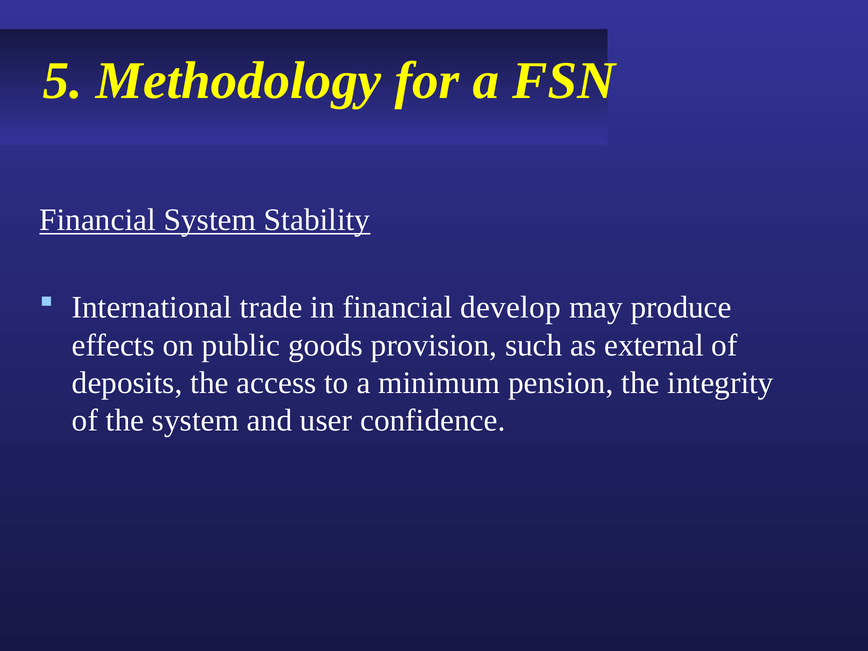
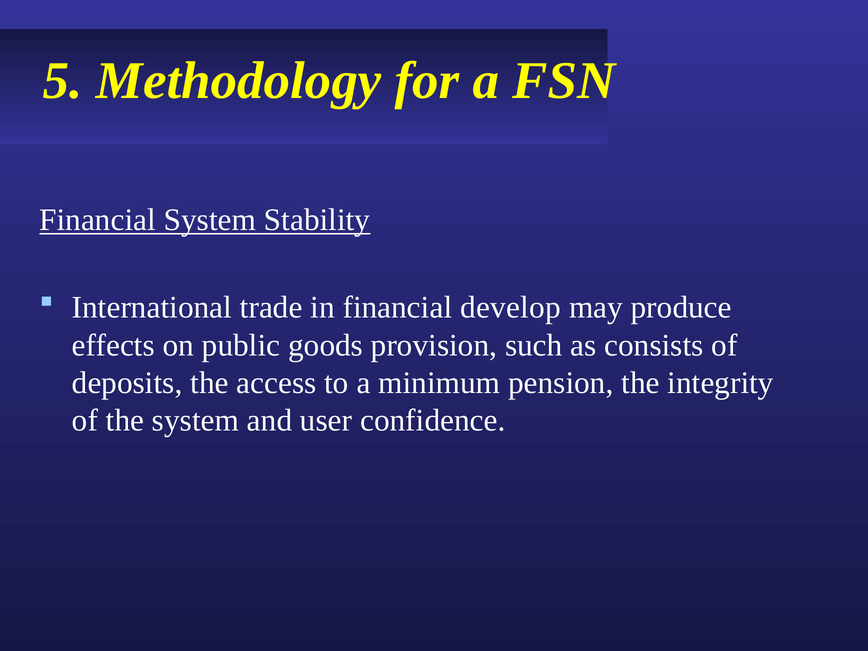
external: external -> consists
